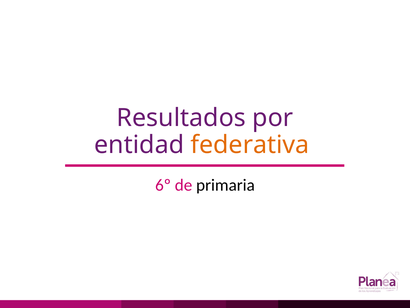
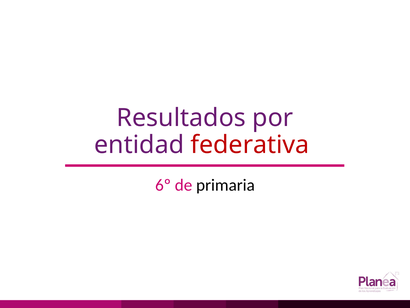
federativa colour: orange -> red
